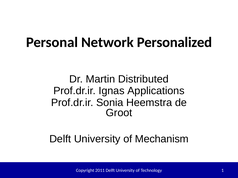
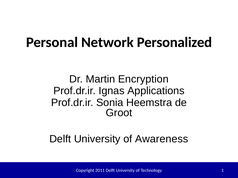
Distributed: Distributed -> Encryption
Mechanism: Mechanism -> Awareness
